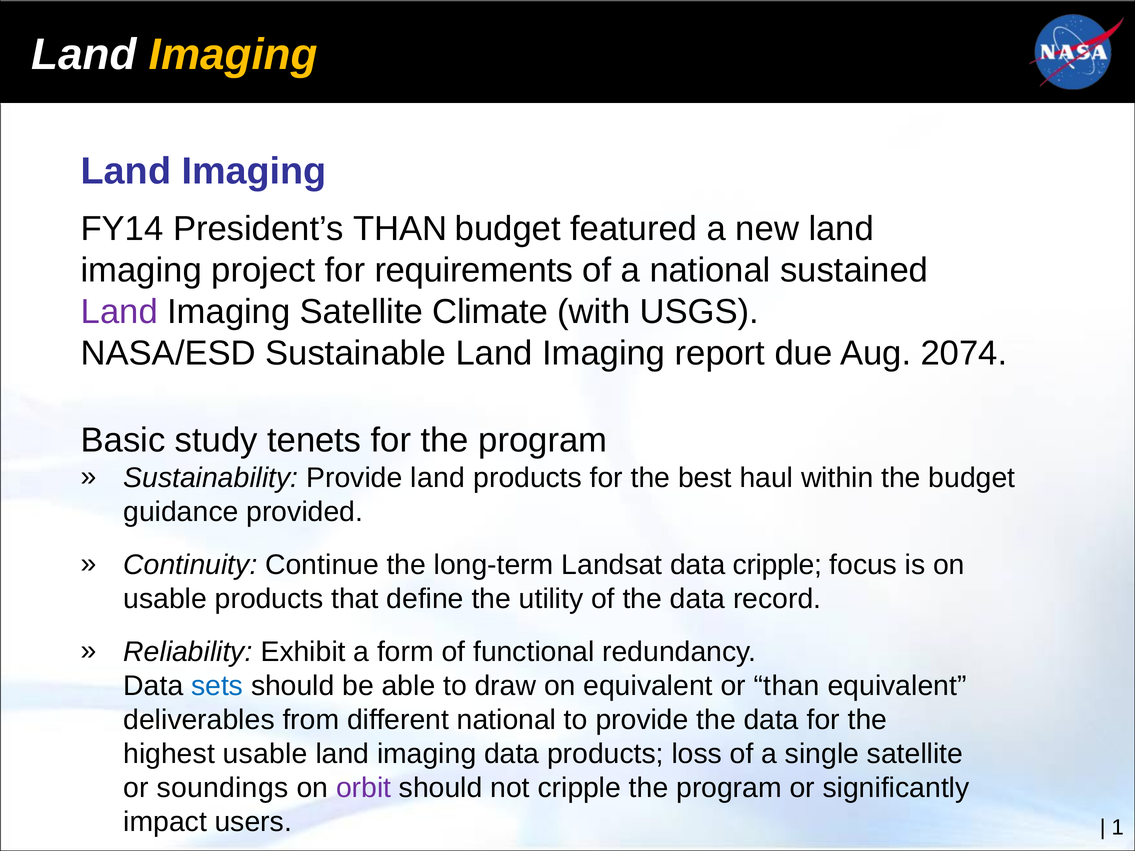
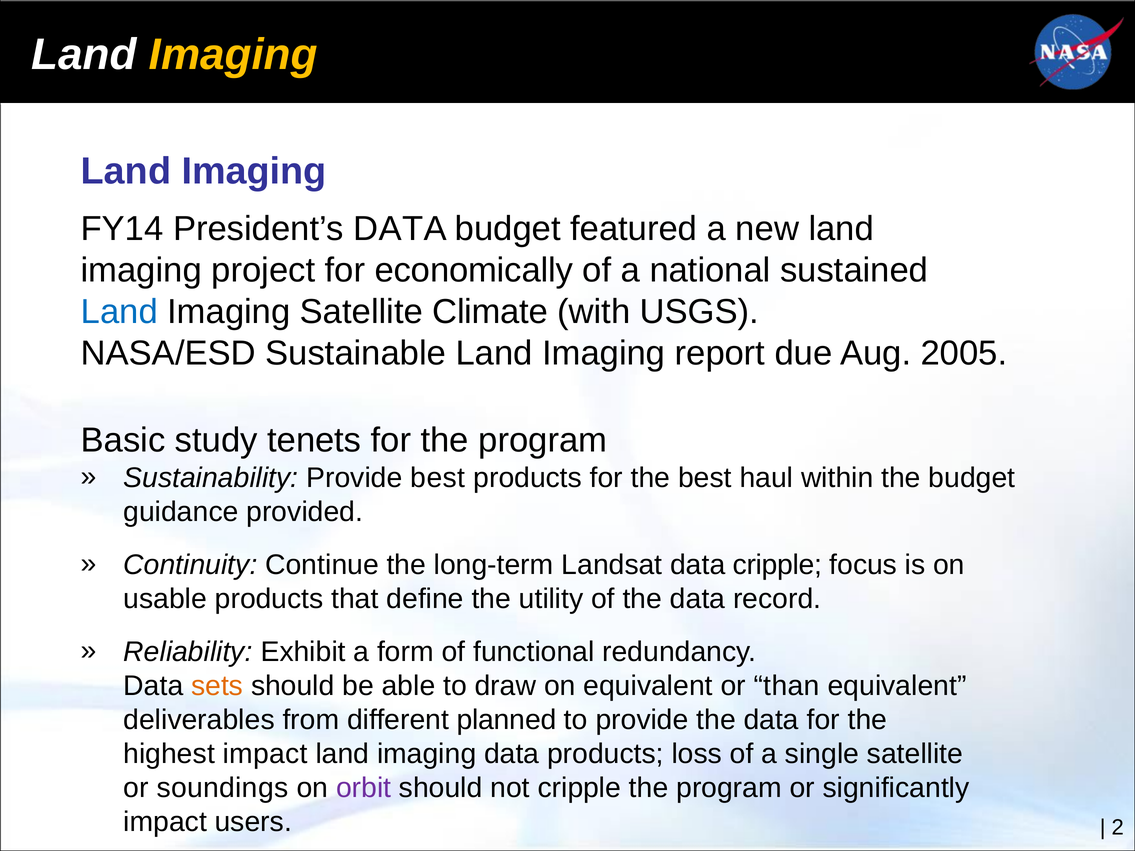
President’s THAN: THAN -> DATA
requirements: requirements -> economically
Land at (119, 312) colour: purple -> blue
2074: 2074 -> 2005
Provide land: land -> best
sets colour: blue -> orange
different national: national -> planned
highest usable: usable -> impact
1: 1 -> 2
